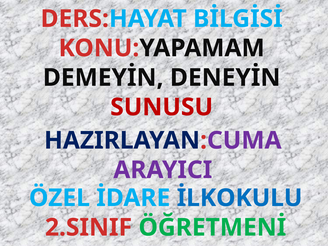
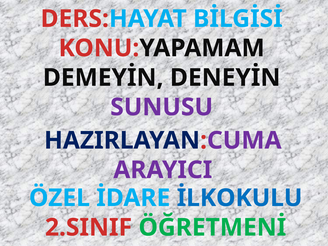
SUNUSU colour: red -> purple
